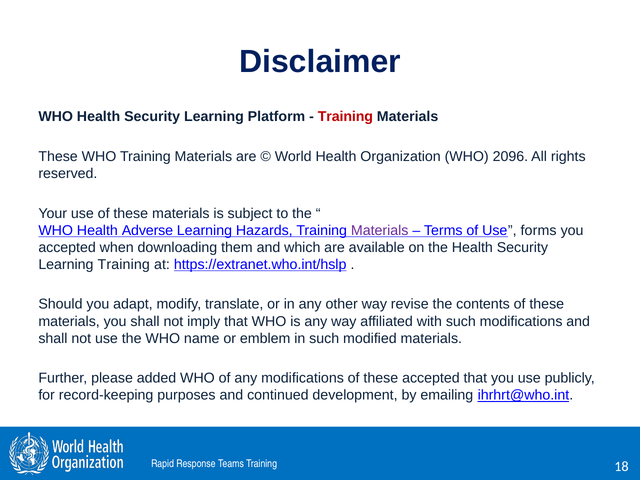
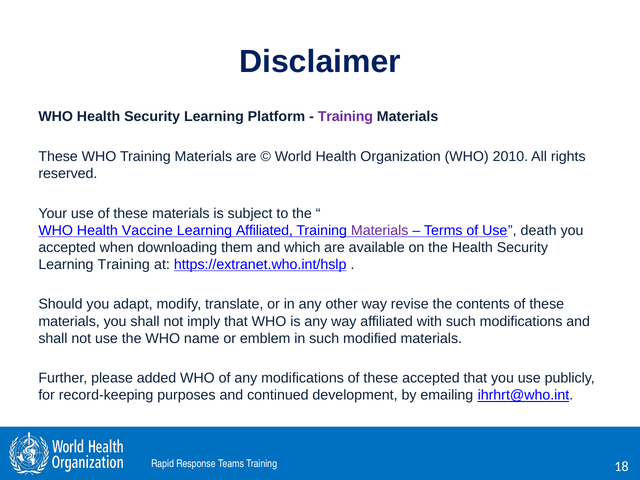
Training at (345, 117) colour: red -> purple
2096: 2096 -> 2010
Adverse: Adverse -> Vaccine
Learning Hazards: Hazards -> Affiliated
forms: forms -> death
